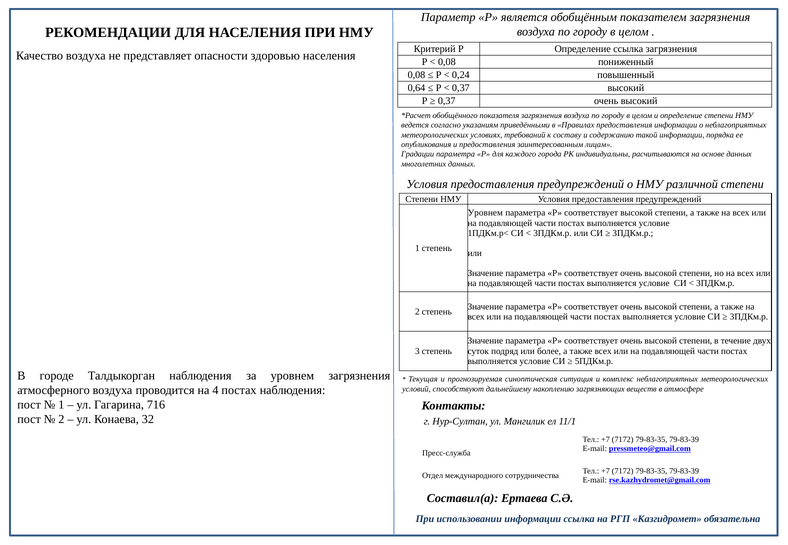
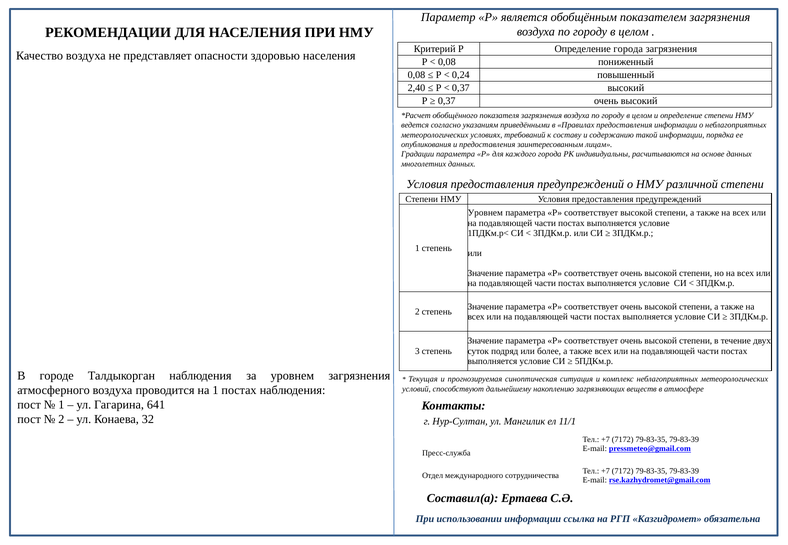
Определение ссылка: ссылка -> города
0,64: 0,64 -> 2,40
на 4: 4 -> 1
716: 716 -> 641
